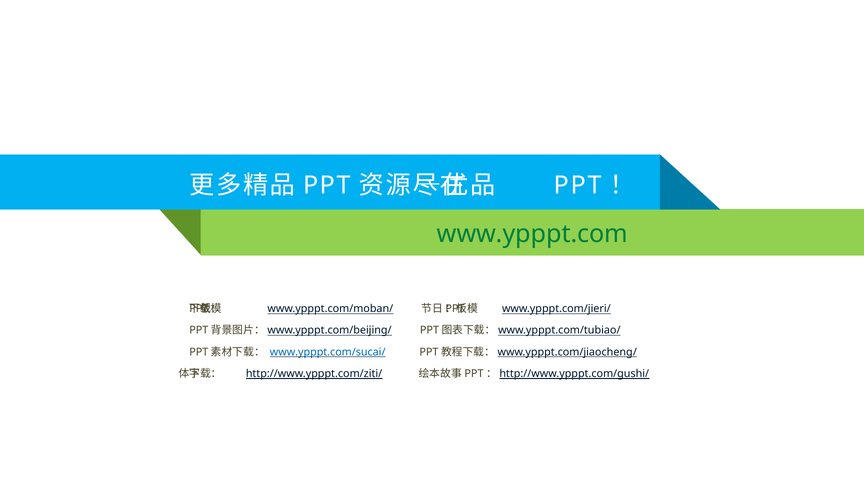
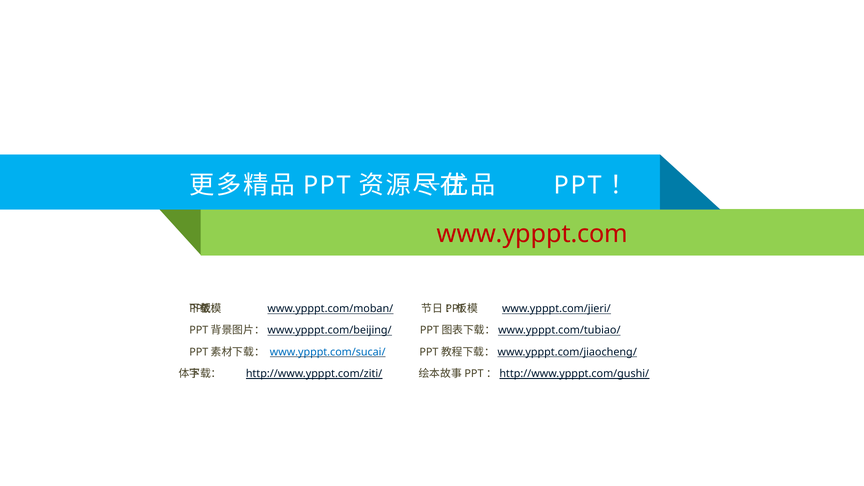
www.ypppt.com colour: green -> red
